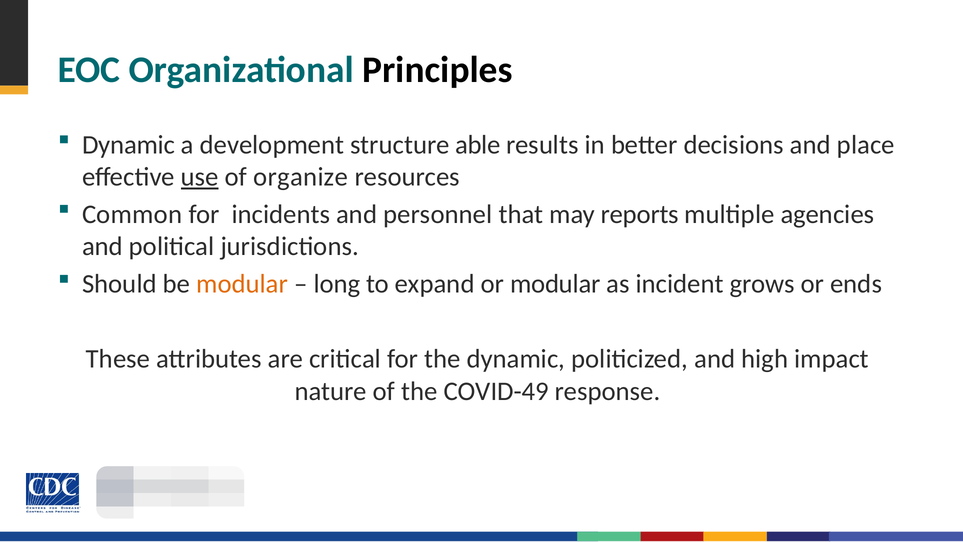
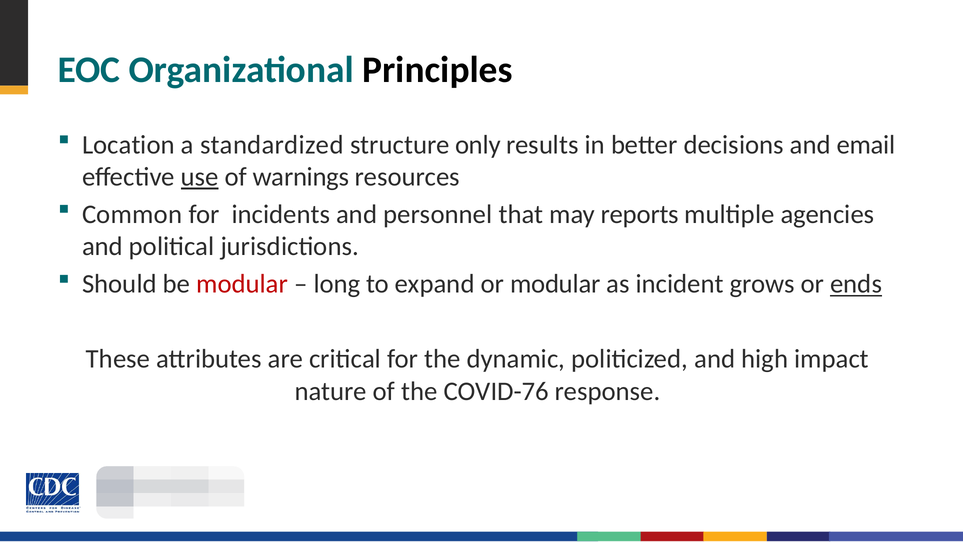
Dynamic at (129, 145): Dynamic -> Location
development: development -> standardized
able: able -> only
place: place -> email
organize: organize -> warnings
modular at (242, 284) colour: orange -> red
ends underline: none -> present
COVID-49: COVID-49 -> COVID-76
